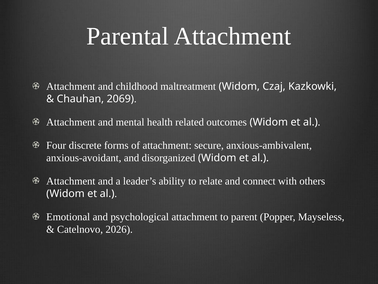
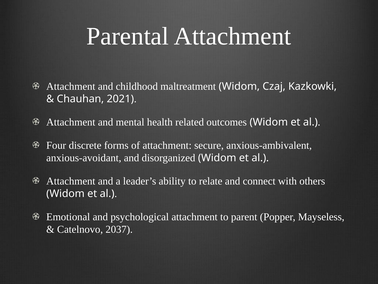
2069: 2069 -> 2021
2026: 2026 -> 2037
